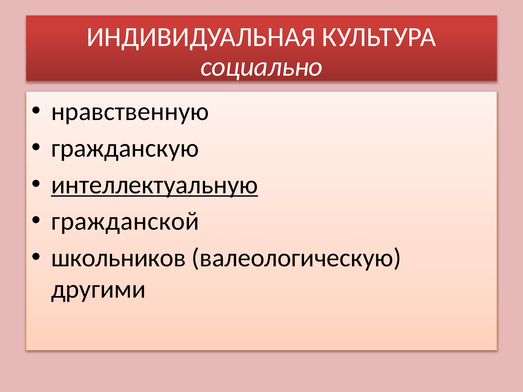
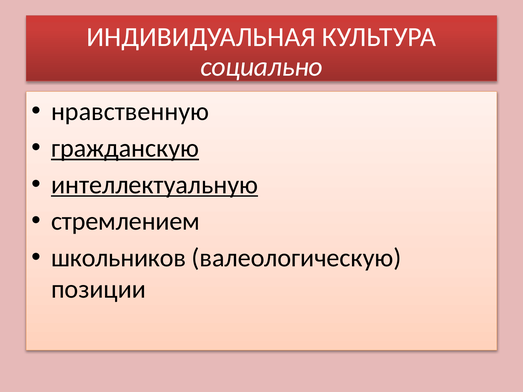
гражданскую underline: none -> present
гражданской: гражданской -> стремлением
другими: другими -> позиции
